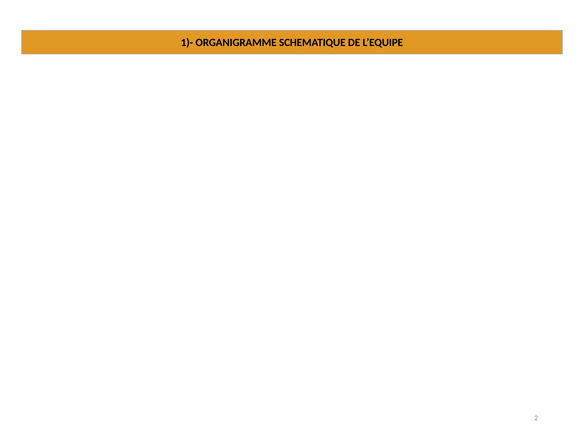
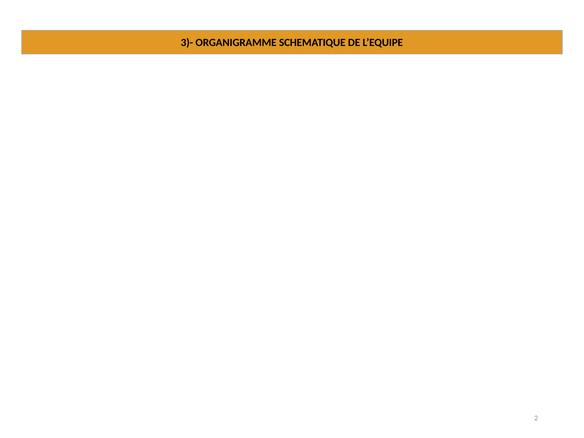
1)-: 1)- -> 3)-
